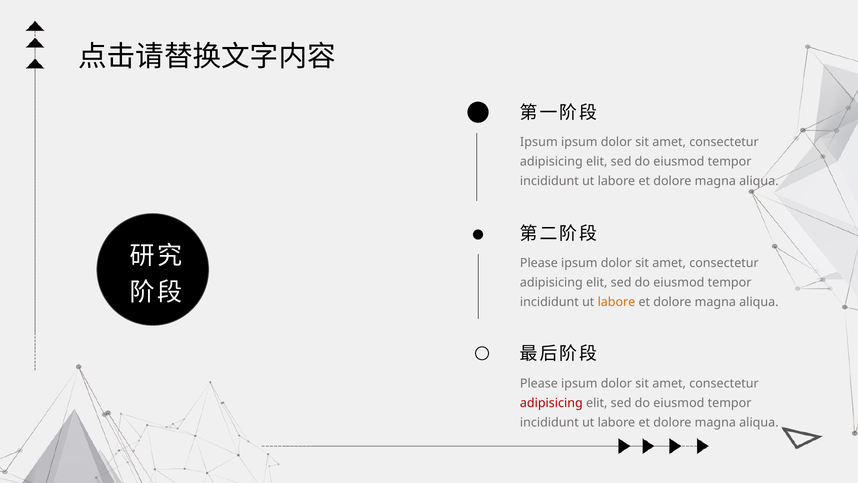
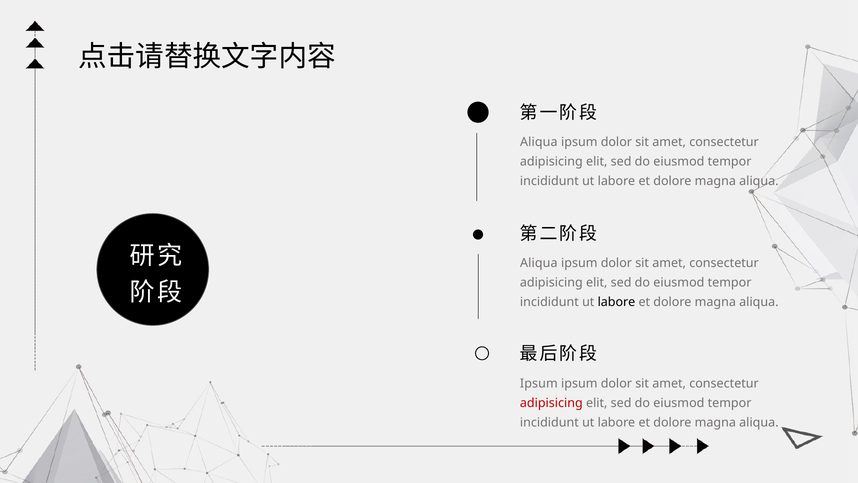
Ipsum at (539, 142): Ipsum -> Aliqua
Please at (539, 263): Please -> Aliqua
labore at (616, 302) colour: orange -> black
Please at (539, 383): Please -> Ipsum
